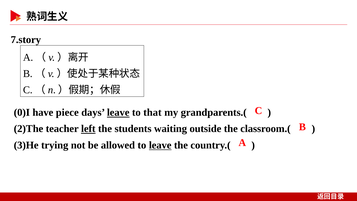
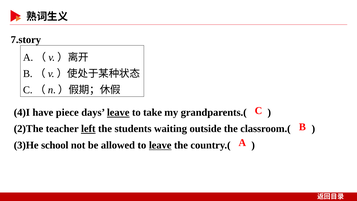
0)I: 0)I -> 4)I
that: that -> take
trying: trying -> school
